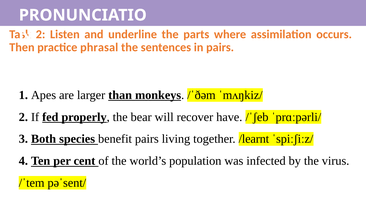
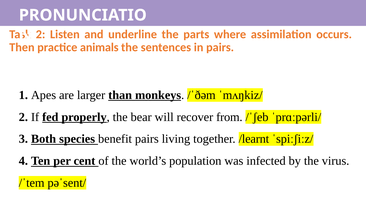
phrasal: phrasal -> animals
have: have -> from
